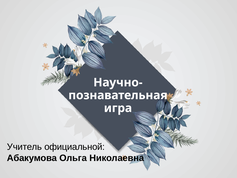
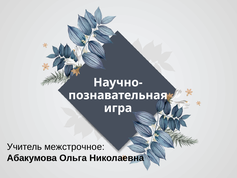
официальной: официальной -> межстрочное
